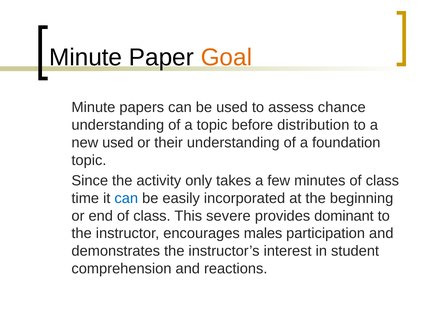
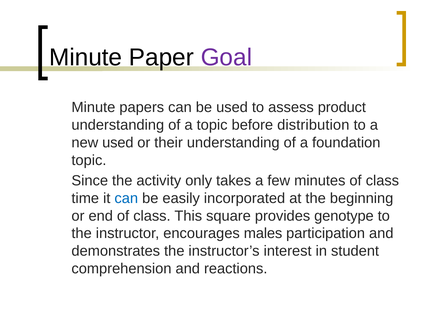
Goal colour: orange -> purple
chance: chance -> product
severe: severe -> square
dominant: dominant -> genotype
